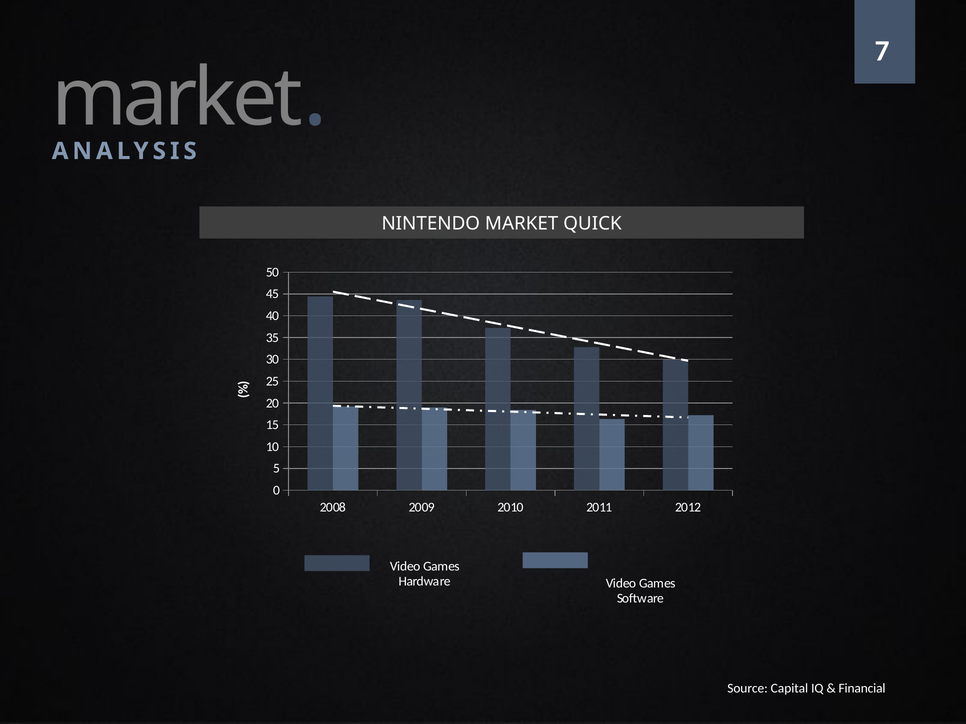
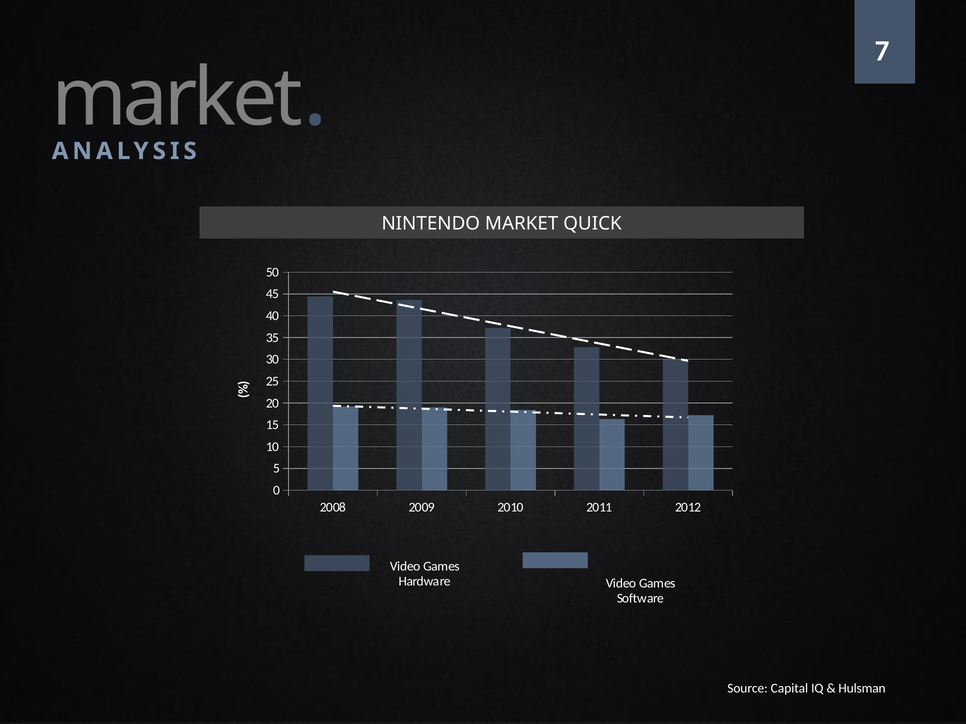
Financial: Financial -> Hulsman
